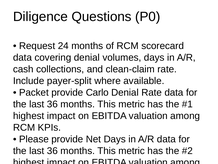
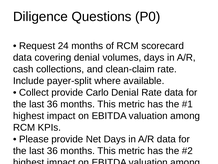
Packet at (34, 92): Packet -> Collect
